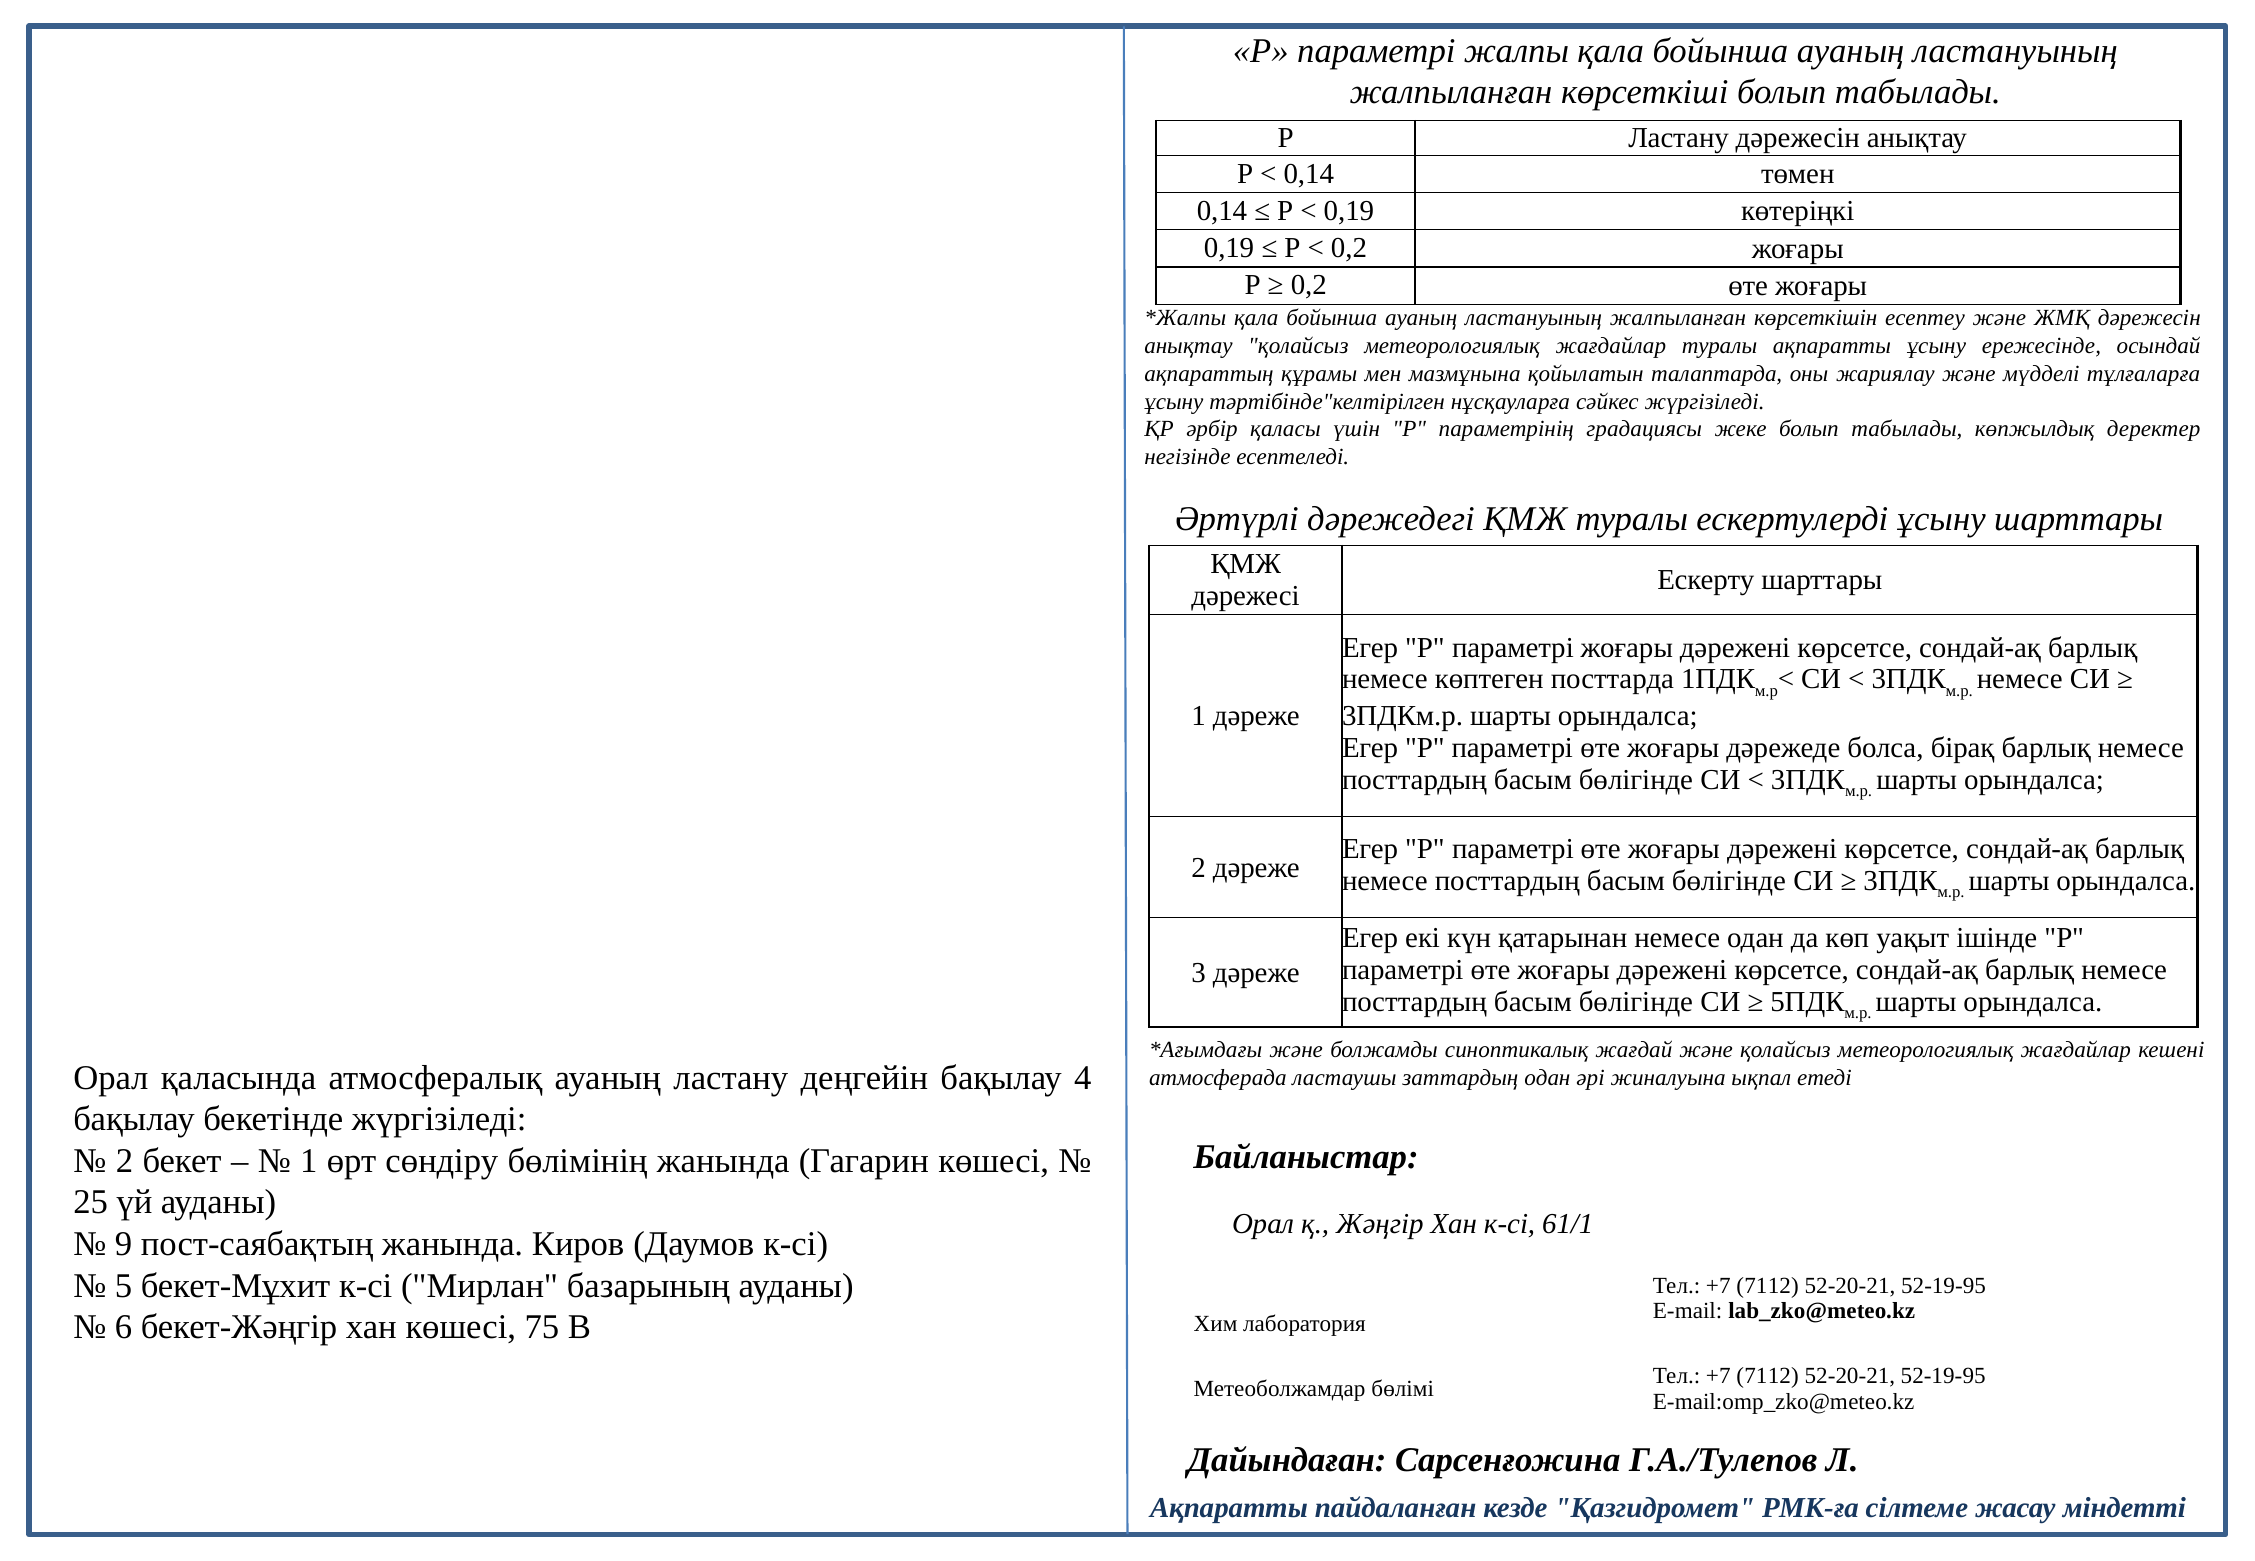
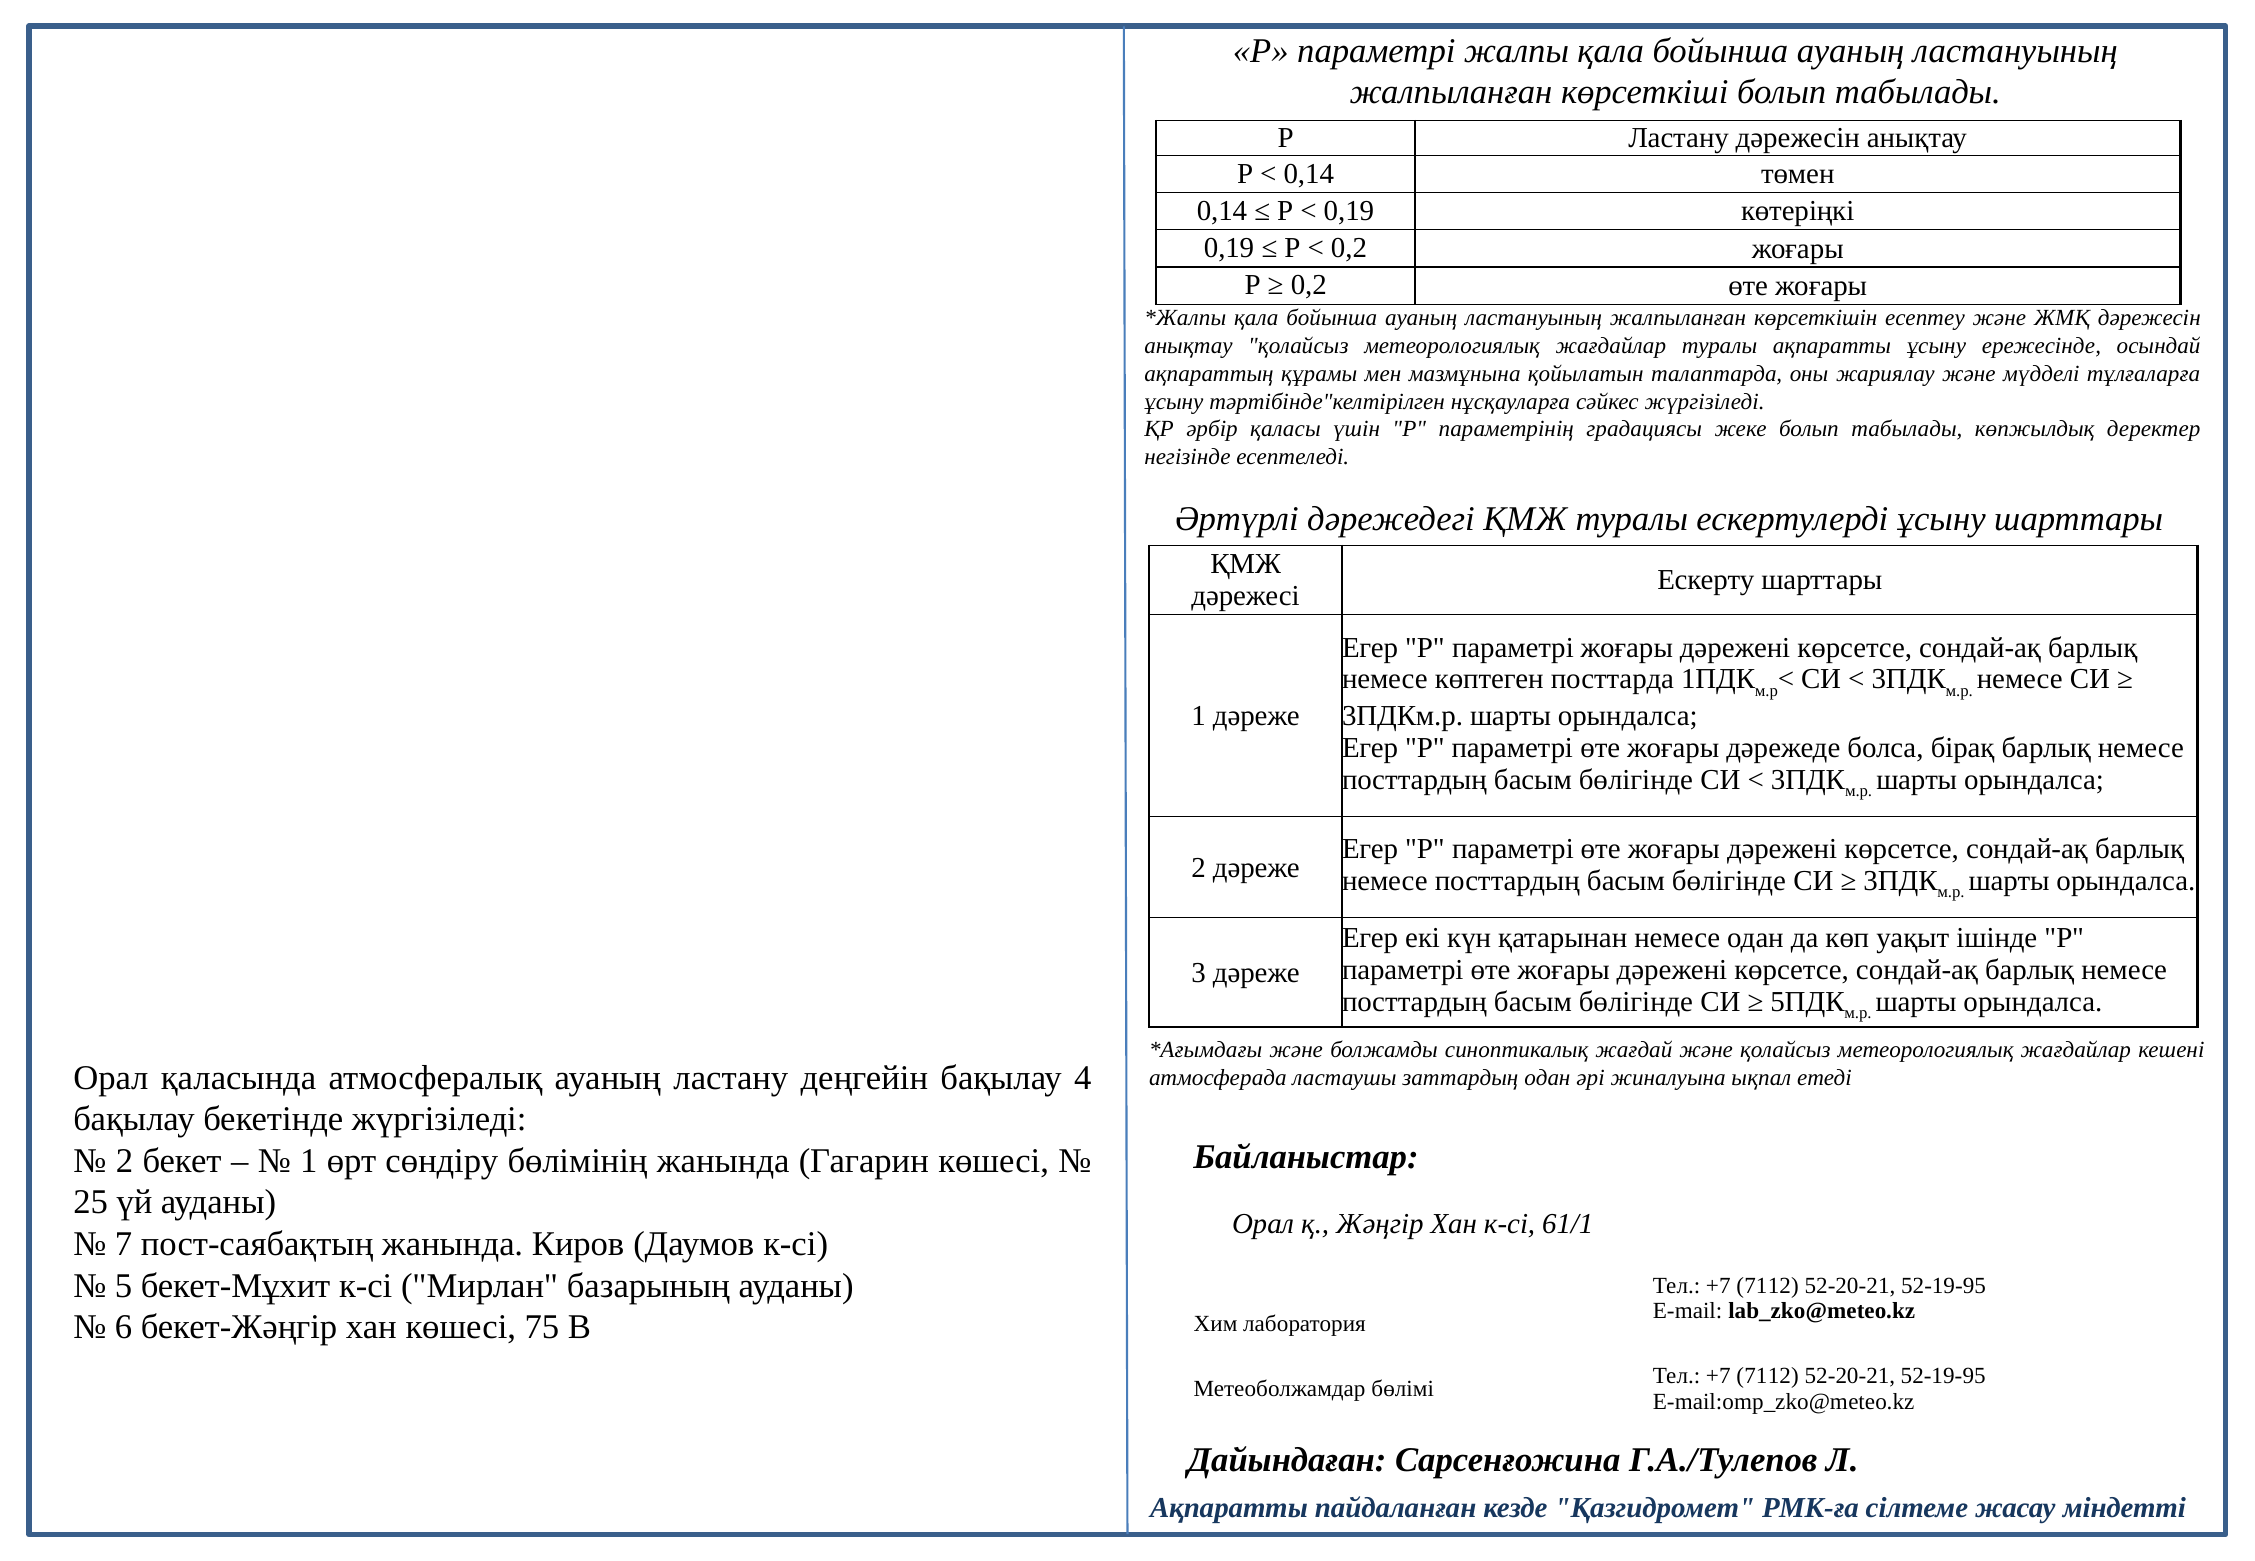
9: 9 -> 7
